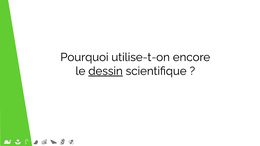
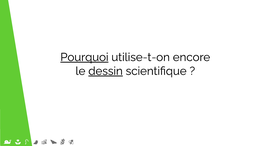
Pourquoi underline: none -> present
